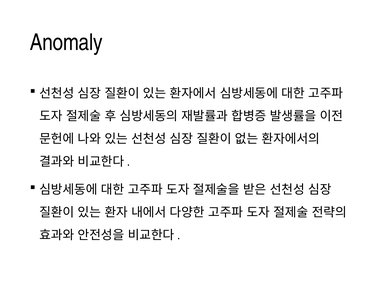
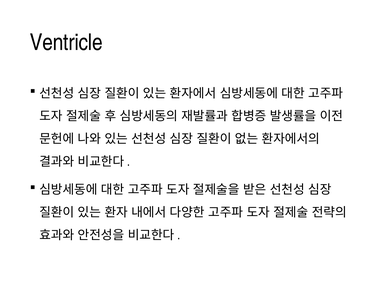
Anomaly: Anomaly -> Ventricle
